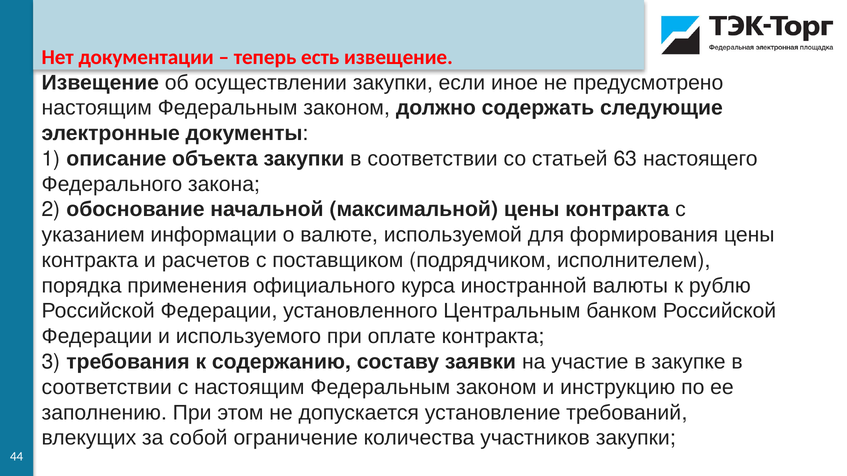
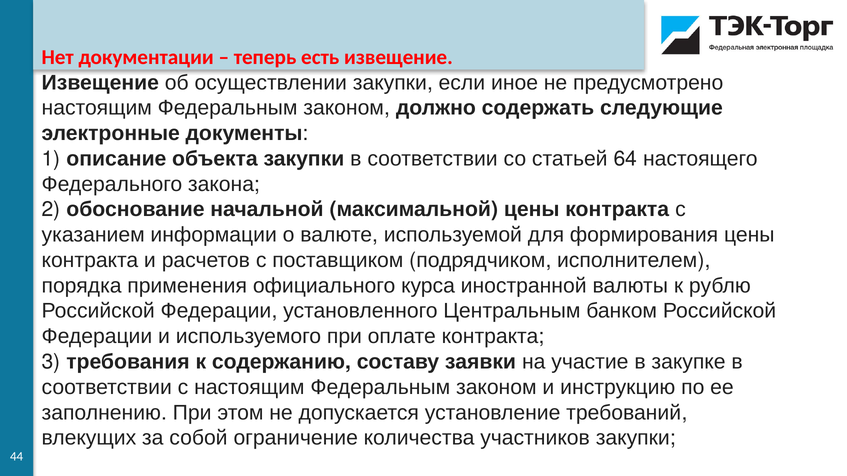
63: 63 -> 64
